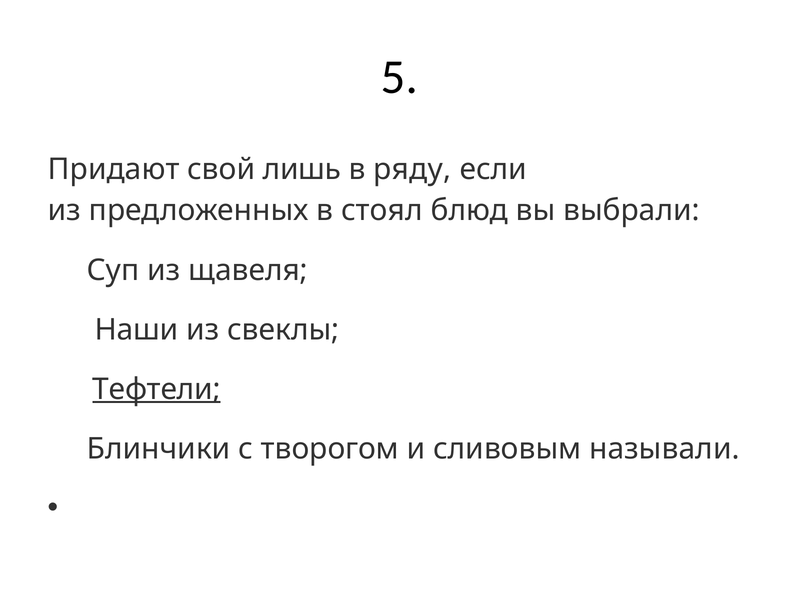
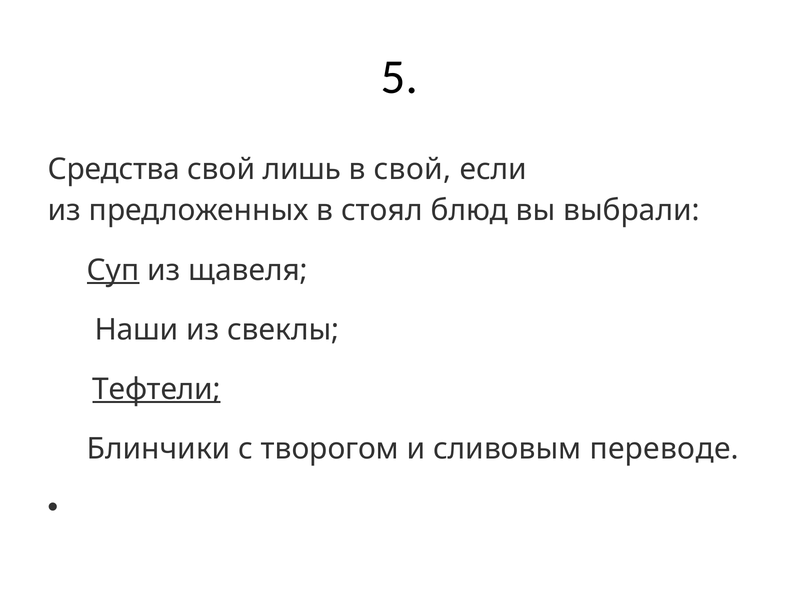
Придают: Придают -> Средства
в ряду: ряду -> свой
Суп underline: none -> present
называли: называли -> переводе
